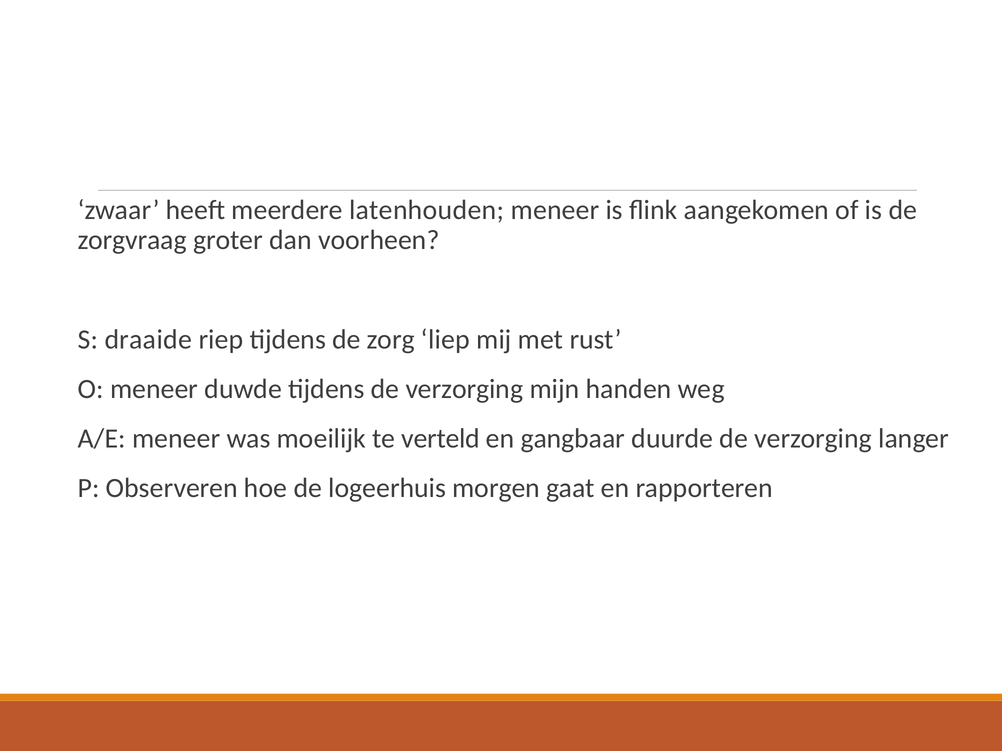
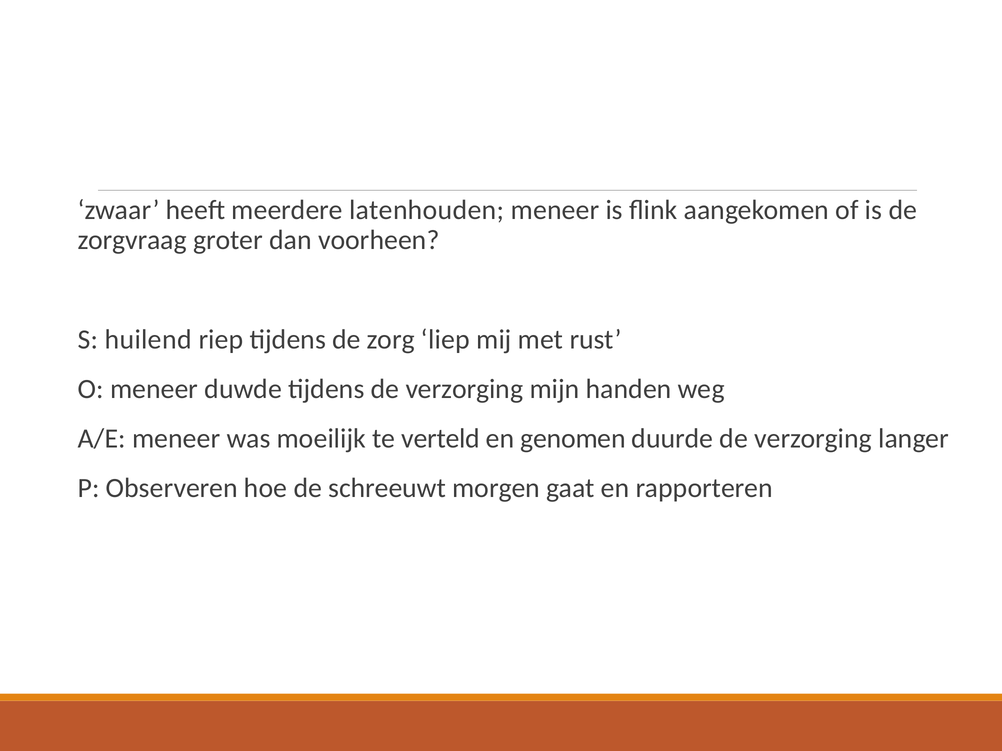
draaide: draaide -> huilend
gangbaar: gangbaar -> genomen
logeerhuis: logeerhuis -> schreeuwt
